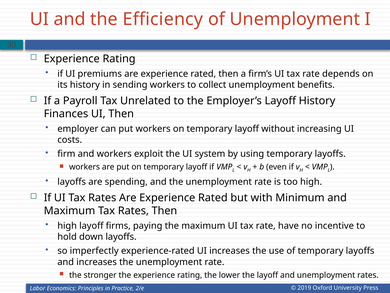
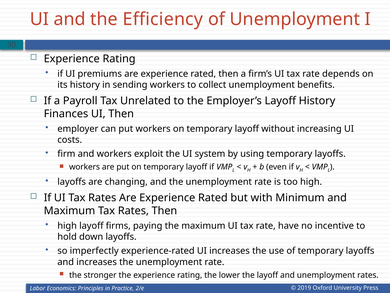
spending: spending -> changing
